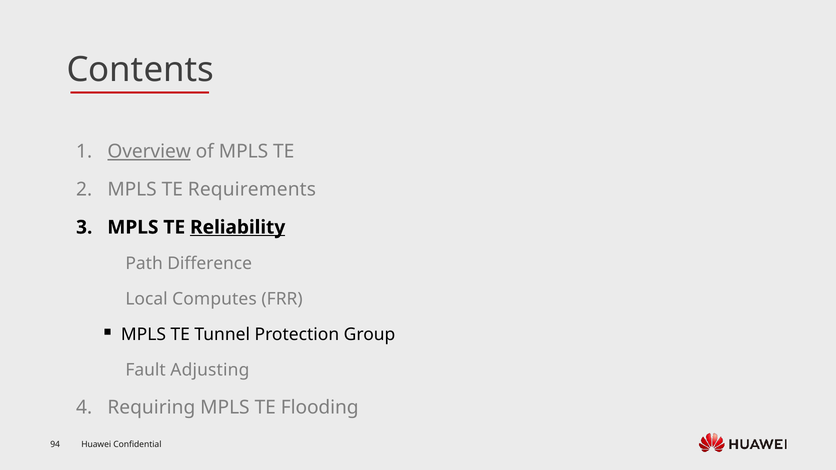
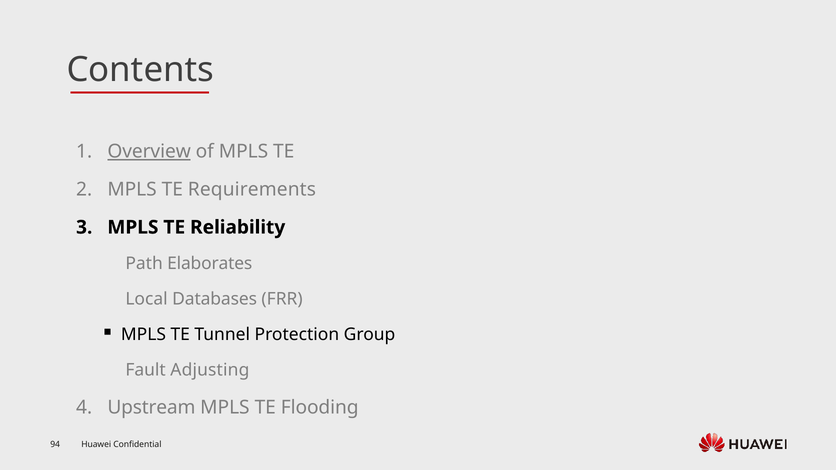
Reliability underline: present -> none
Difference: Difference -> Elaborates
Computes: Computes -> Databases
Requiring: Requiring -> Upstream
